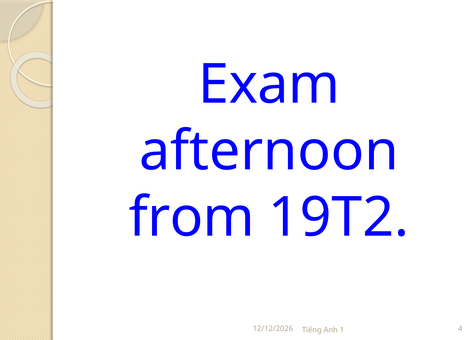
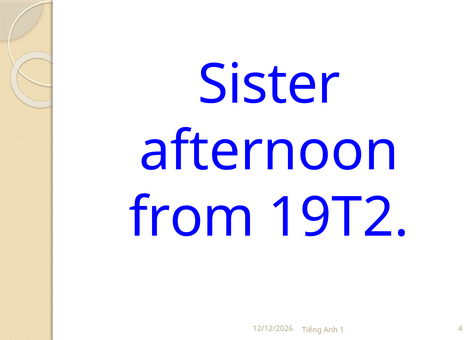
Exam: Exam -> Sister
